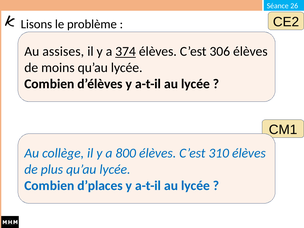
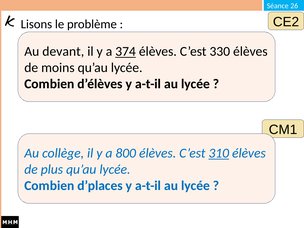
assises: assises -> devant
306: 306 -> 330
310 underline: none -> present
